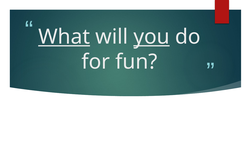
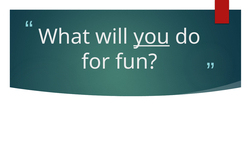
What underline: present -> none
